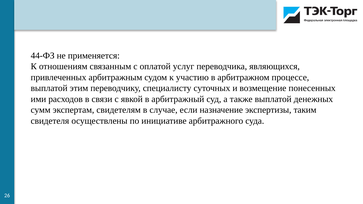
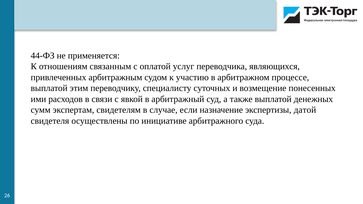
таким: таким -> датой
